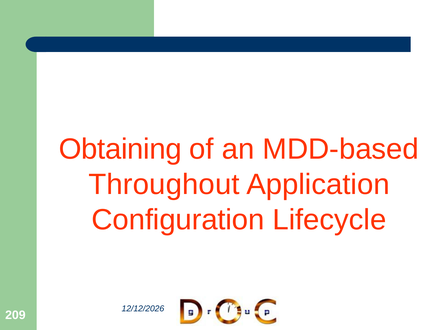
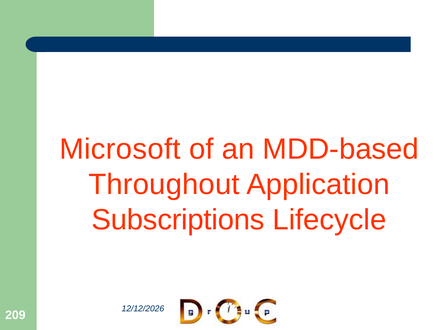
Obtaining: Obtaining -> Microsoft
Configuration: Configuration -> Subscriptions
